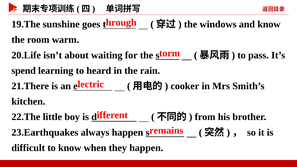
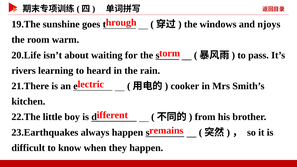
and know: know -> njoys
spend: spend -> rivers
